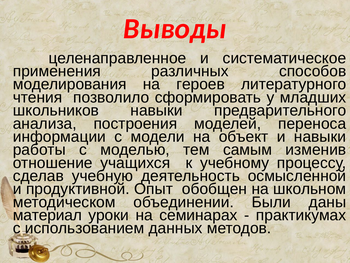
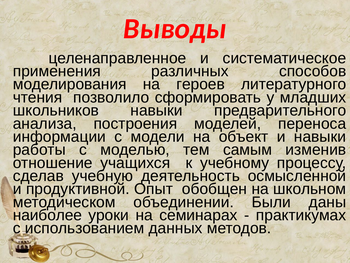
материал: материал -> наиболее
